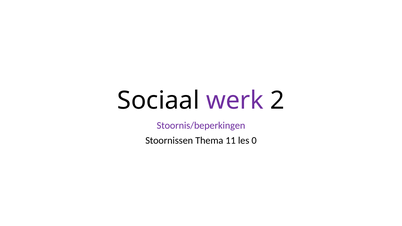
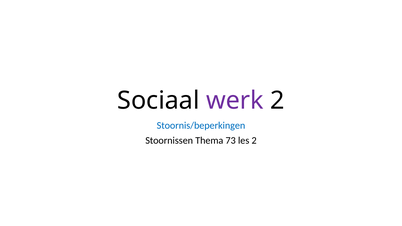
Stoornis/beperkingen colour: purple -> blue
11: 11 -> 73
les 0: 0 -> 2
